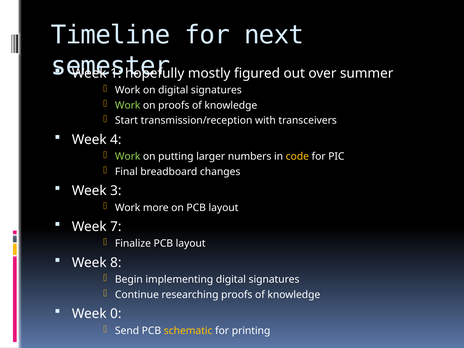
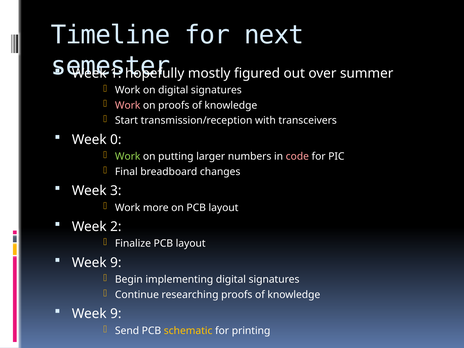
Work at (128, 105) colour: light green -> pink
4: 4 -> 0
code colour: yellow -> pink
7: 7 -> 2
8 at (116, 263): 8 -> 9
0 at (116, 314): 0 -> 9
